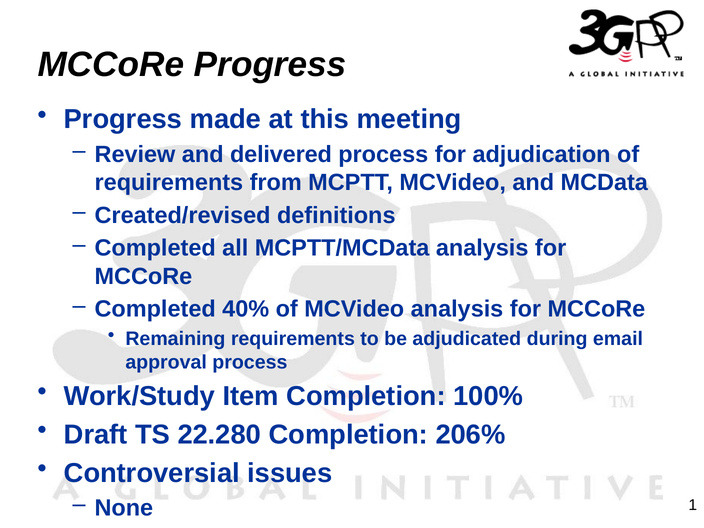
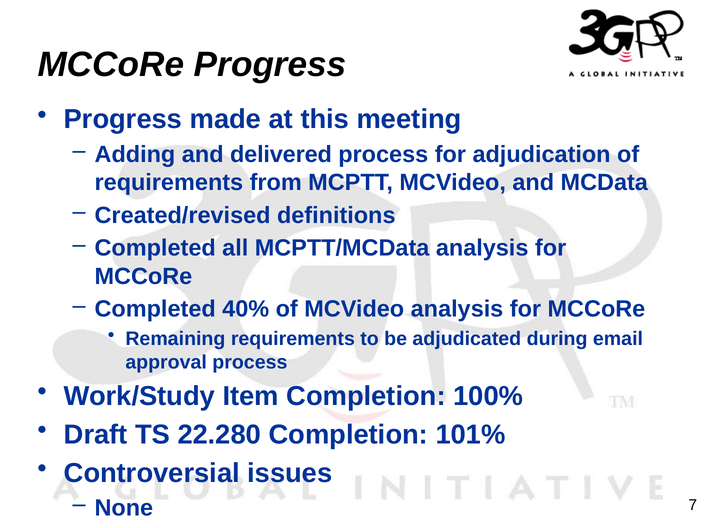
Review: Review -> Adding
206%: 206% -> 101%
1: 1 -> 7
